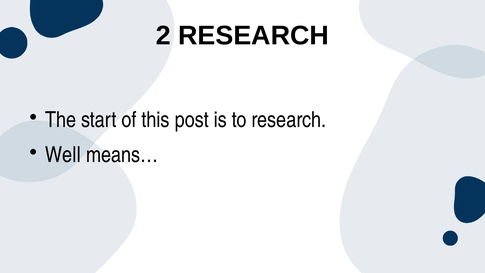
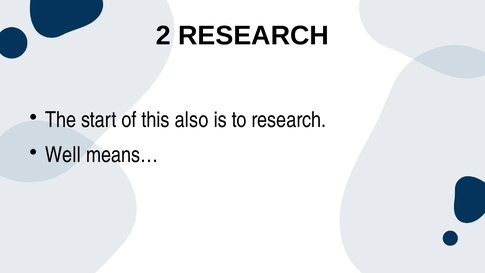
post: post -> also
